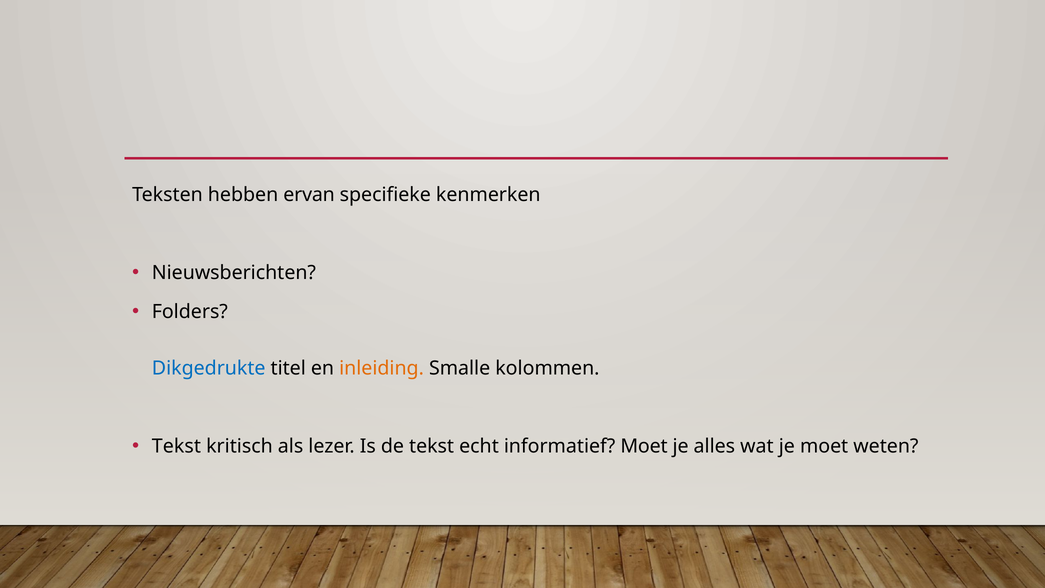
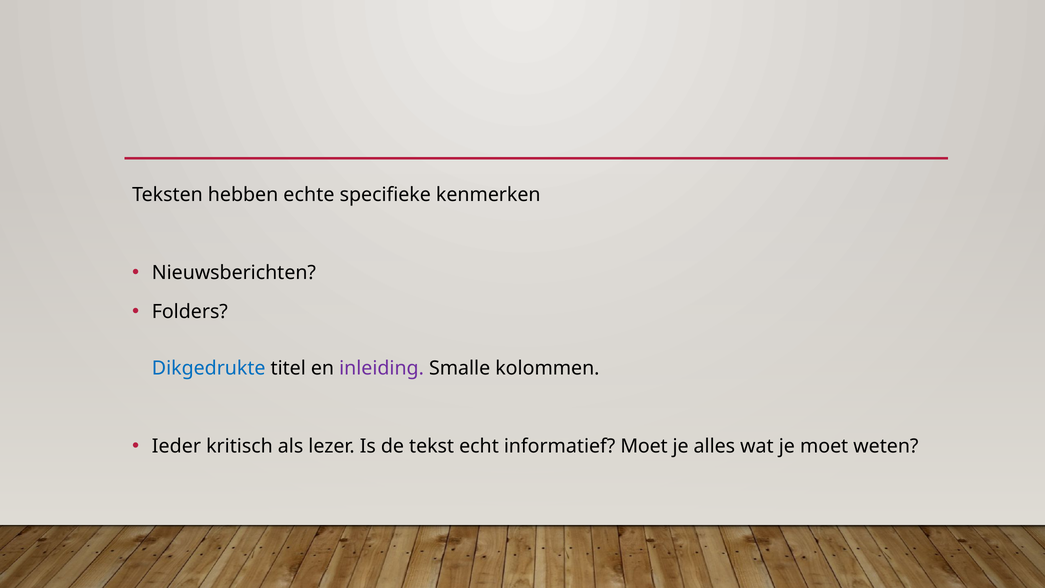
ervan: ervan -> echte
inleiding colour: orange -> purple
Tekst at (176, 446): Tekst -> Ieder
